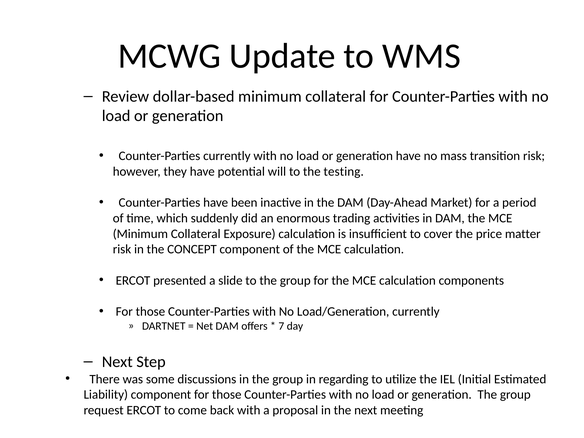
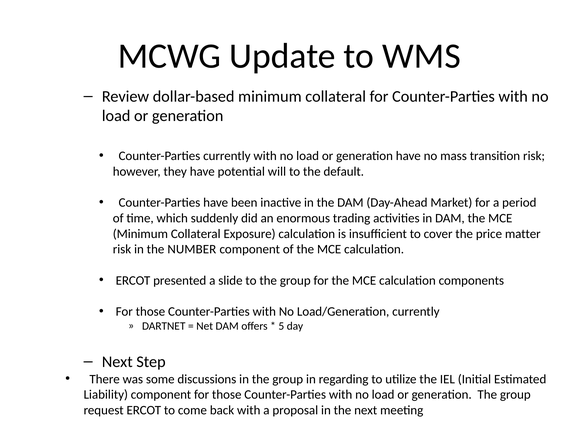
testing: testing -> default
CONCEPT: CONCEPT -> NUMBER
7: 7 -> 5
